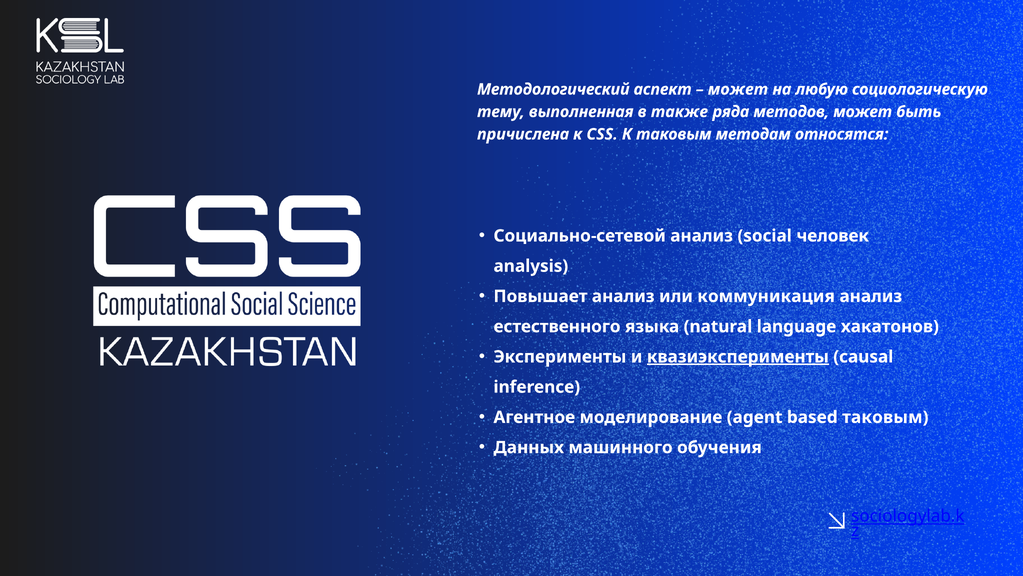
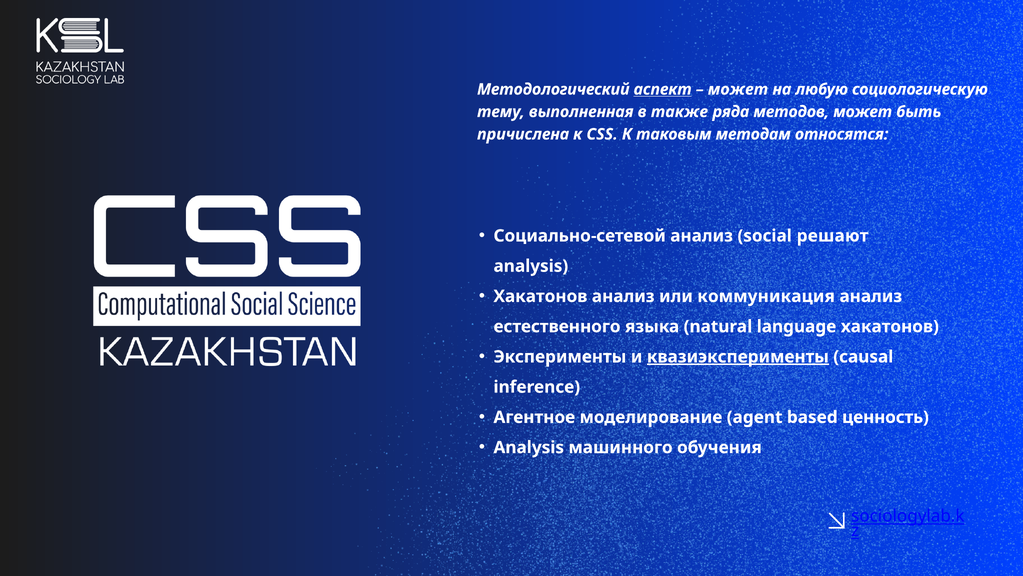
аспект underline: none -> present
человек: человек -> решают
Повышает at (540, 296): Повышает -> Хакатонов
based таковым: таковым -> ценность
Данных at (529, 447): Данных -> Analysis
